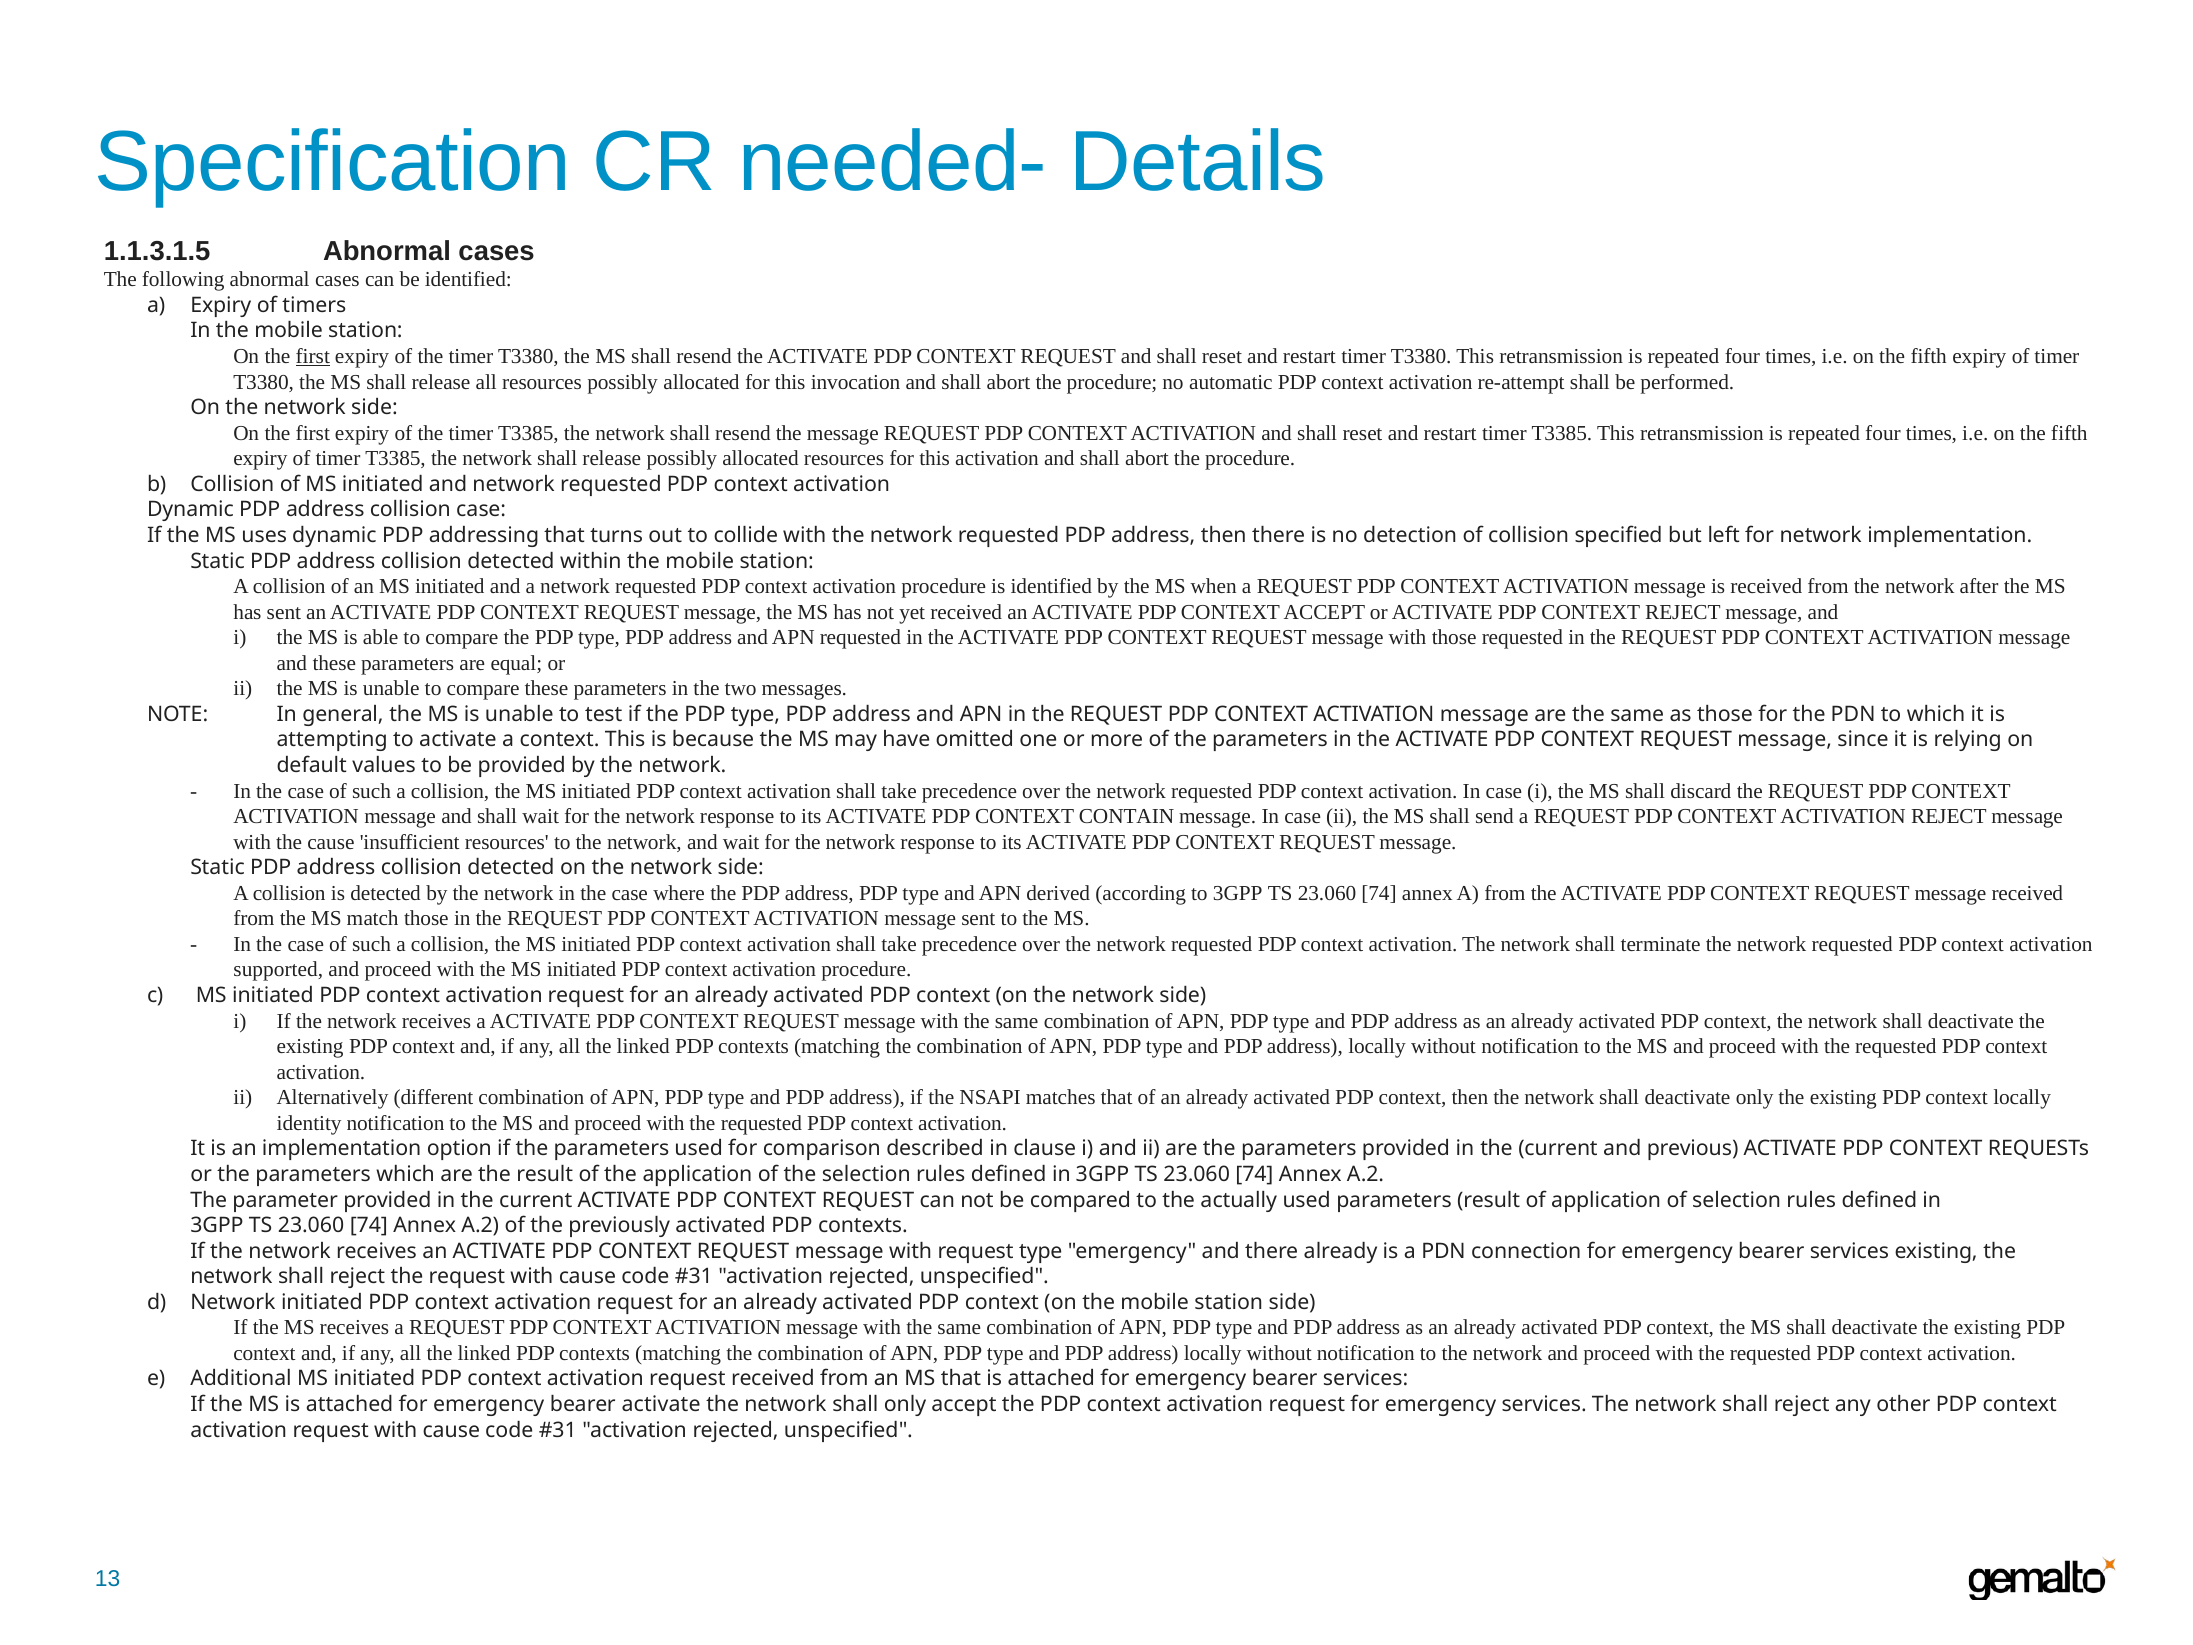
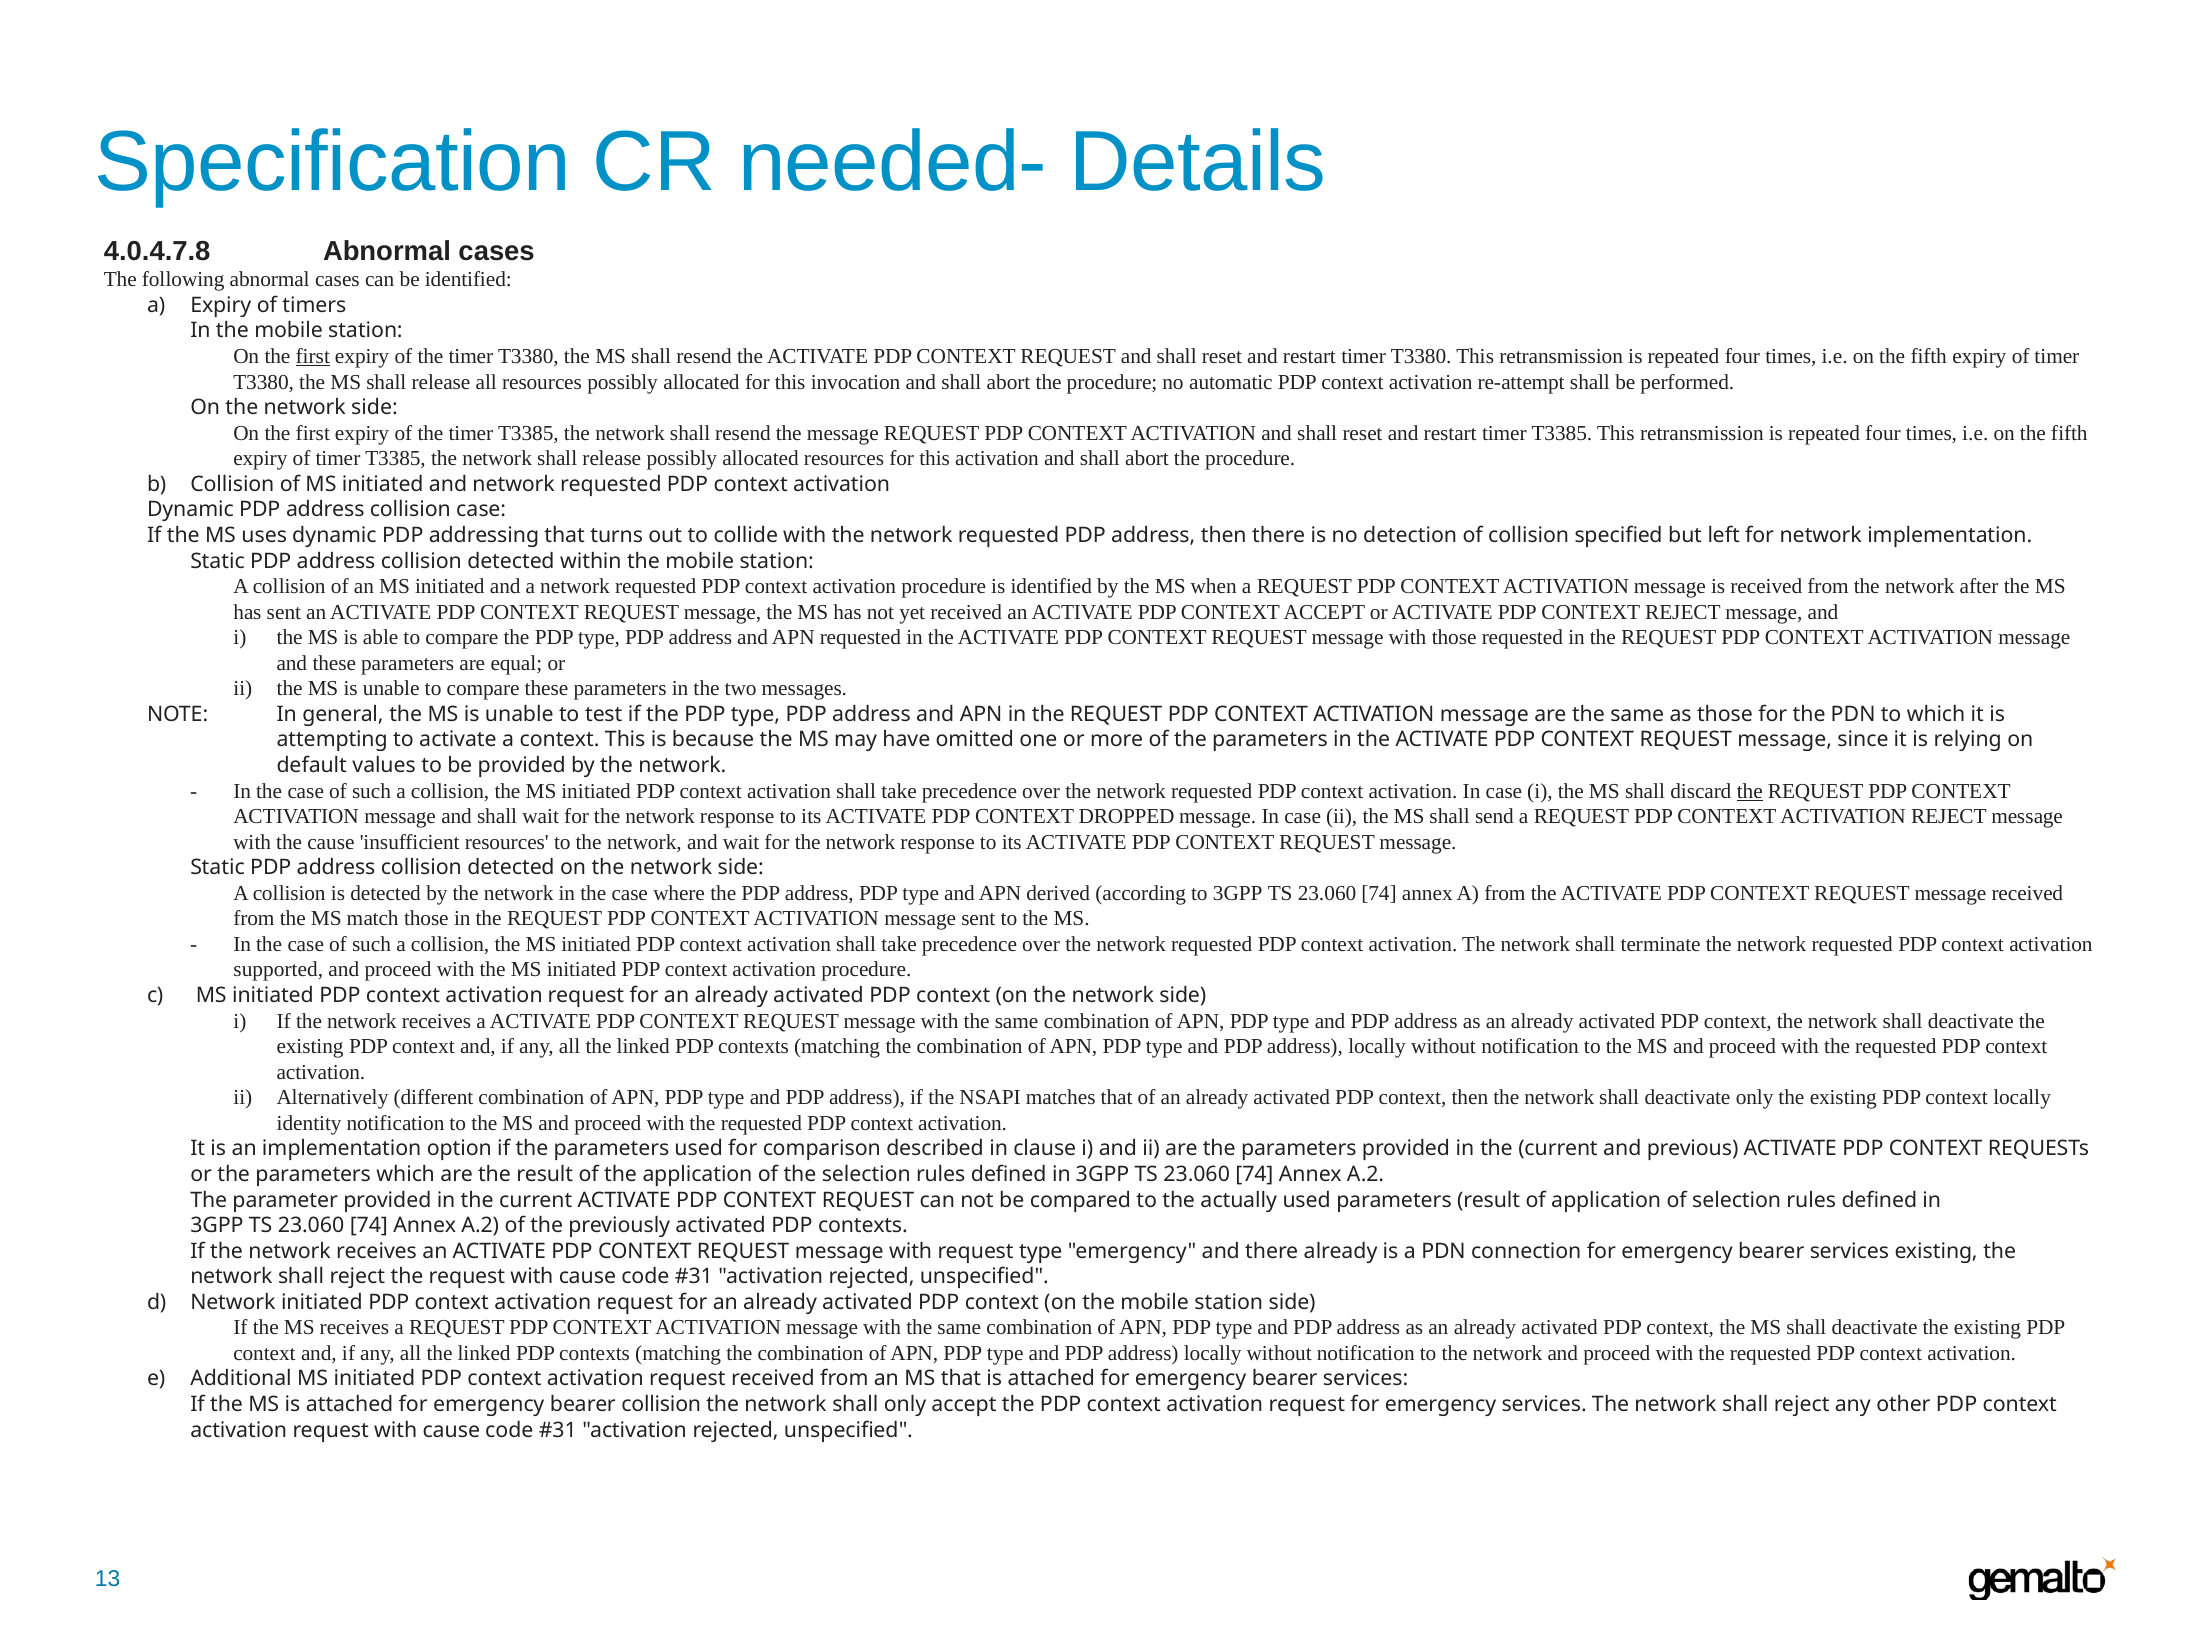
1.1.3.1.5: 1.1.3.1.5 -> 4.0.4.7.8
the at (1750, 791) underline: none -> present
CONTAIN: CONTAIN -> DROPPED
bearer activate: activate -> collision
